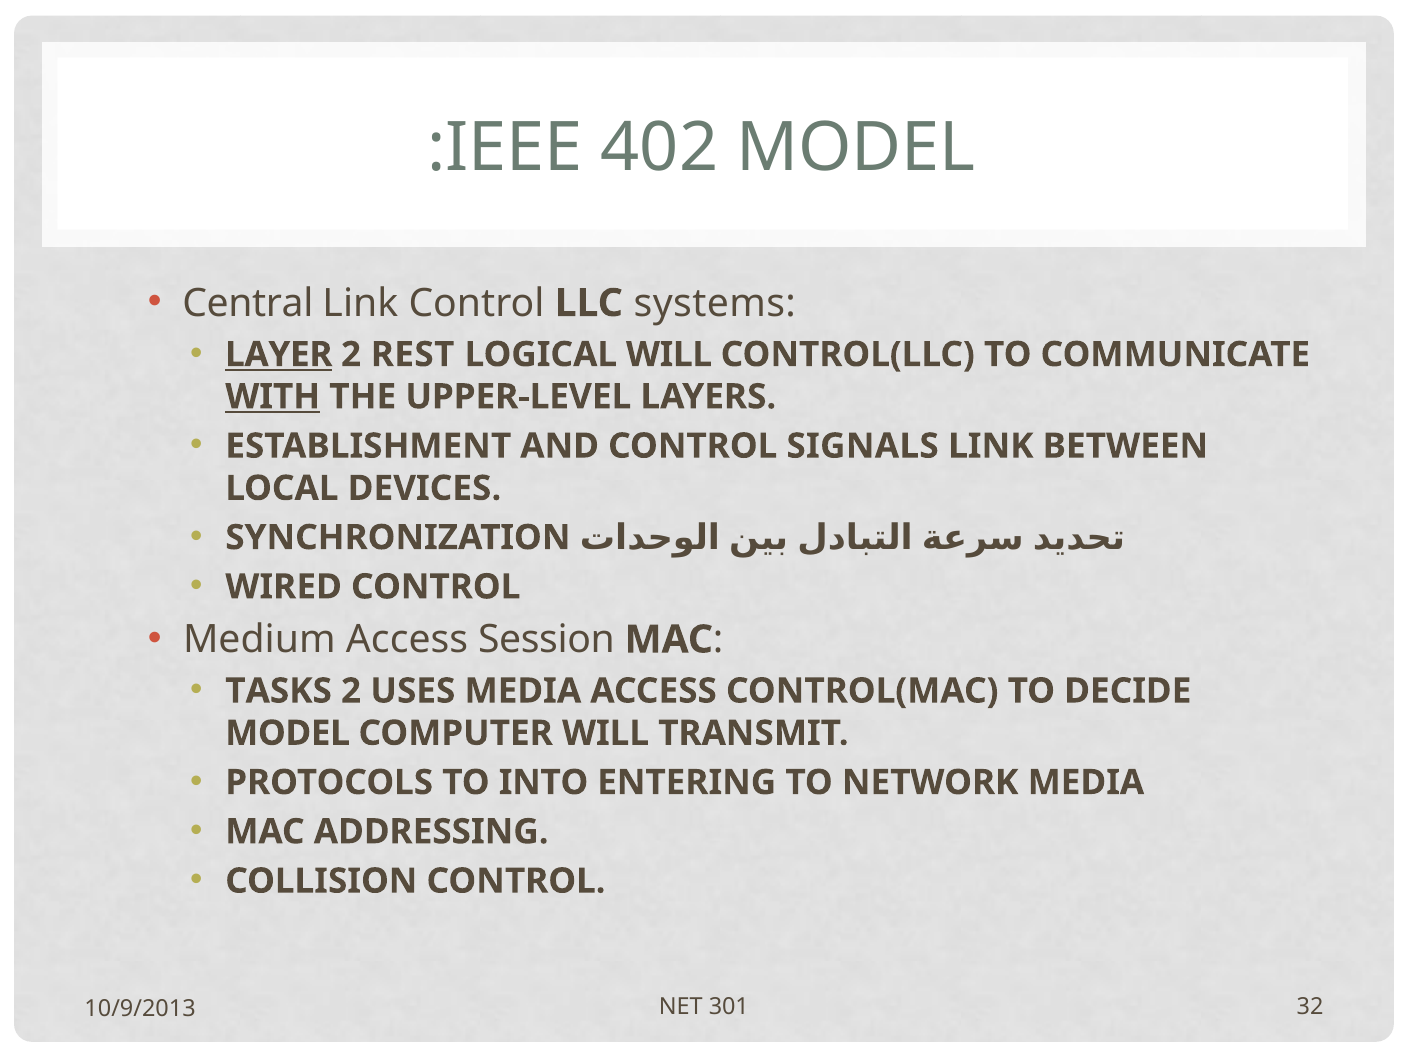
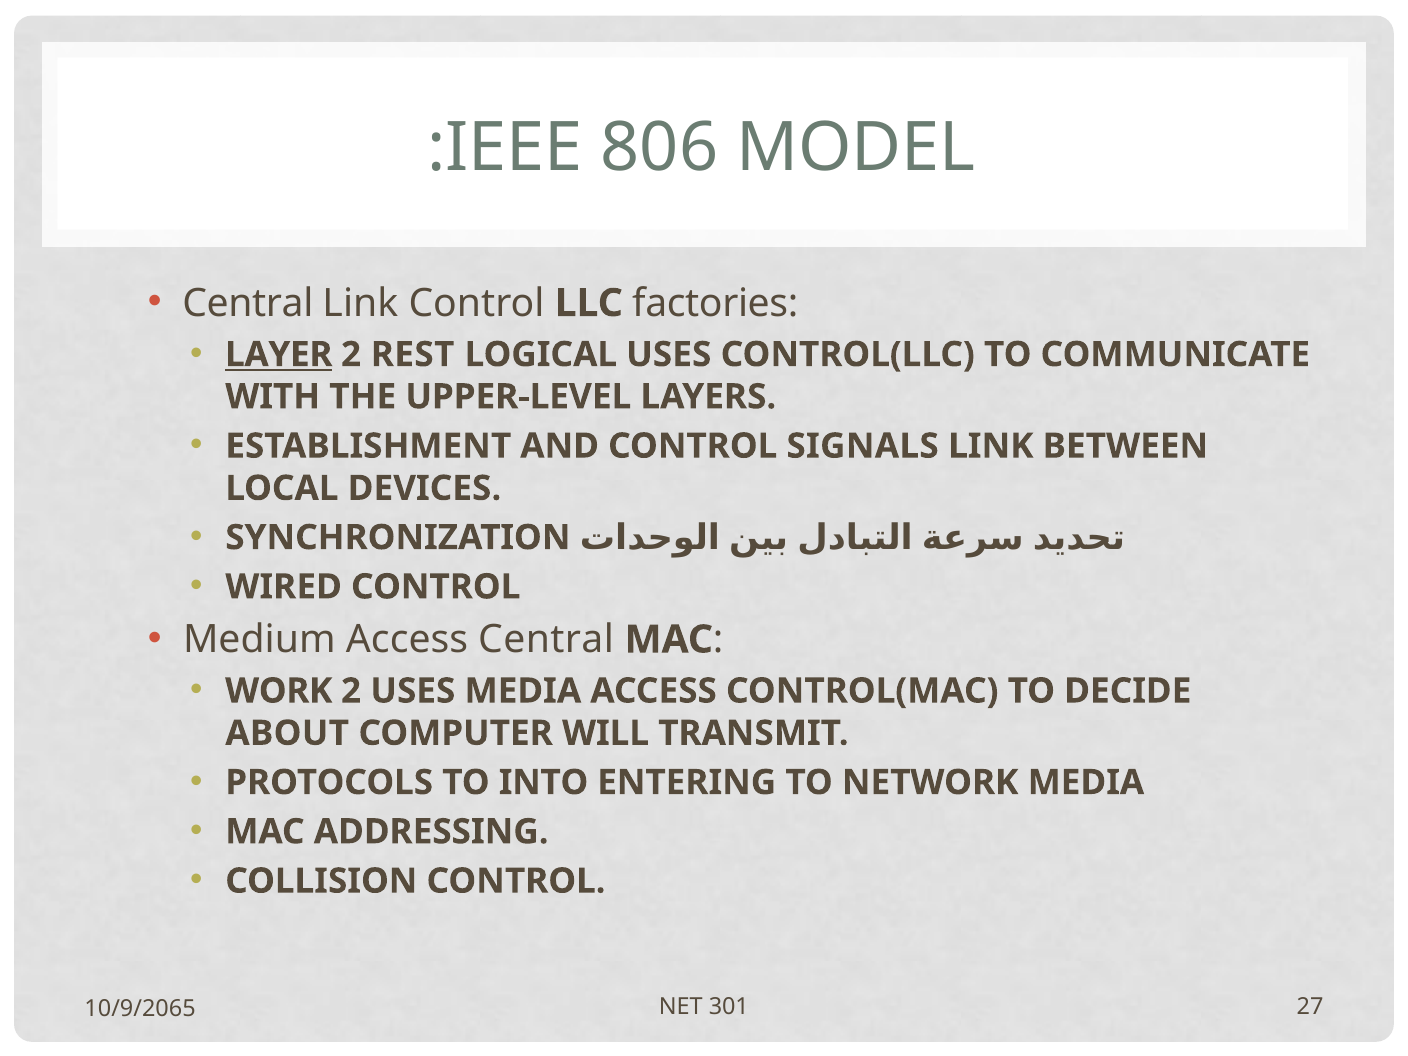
402: 402 -> 806
systems: systems -> factories
LOGICAL WILL: WILL -> USES
WITH underline: present -> none
Access Session: Session -> Central
TASKS: TASKS -> WORK
MODEL at (287, 733): MODEL -> ABOUT
32: 32 -> 27
10/9/2013: 10/9/2013 -> 10/9/2065
